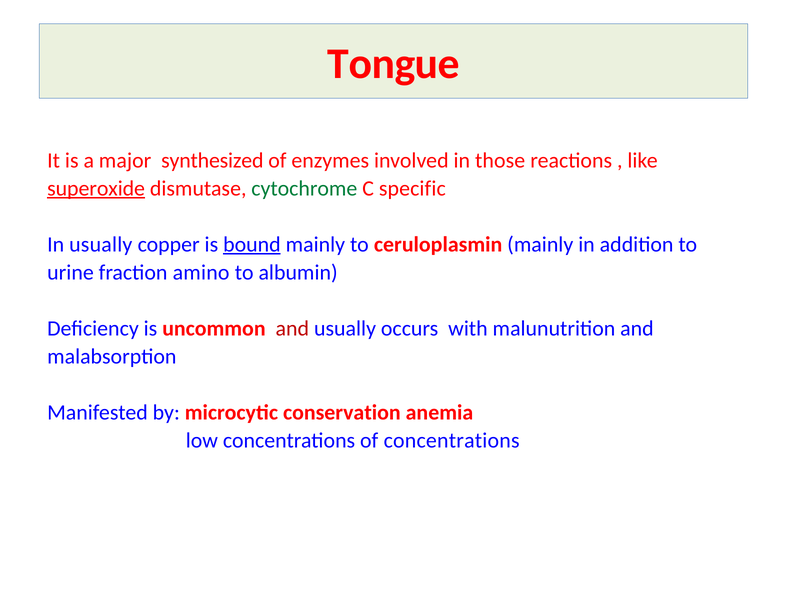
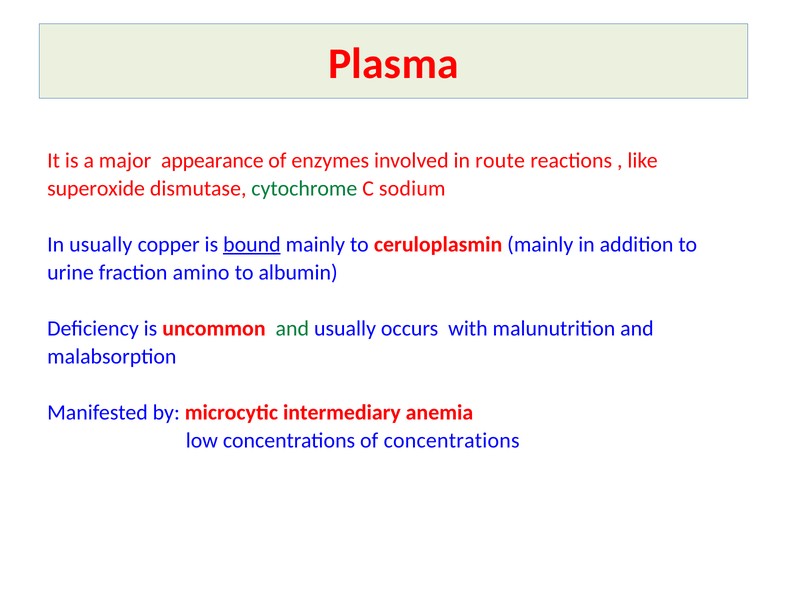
Tongue: Tongue -> Plasma
synthesized: synthesized -> appearance
those: those -> route
superoxide underline: present -> none
specific: specific -> sodium
and at (292, 328) colour: red -> green
conservation: conservation -> intermediary
